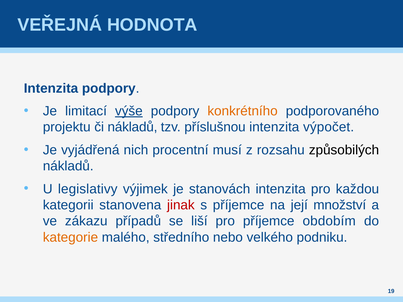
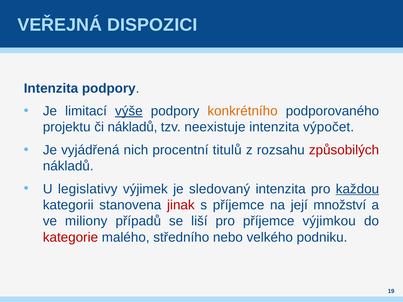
HODNOTA: HODNOTA -> DISPOZICI
příslušnou: příslušnou -> neexistuje
musí: musí -> titulů
způsobilých colour: black -> red
stanovách: stanovách -> sledovaný
každou underline: none -> present
zákazu: zákazu -> miliony
obdobím: obdobím -> výjimkou
kategorie colour: orange -> red
